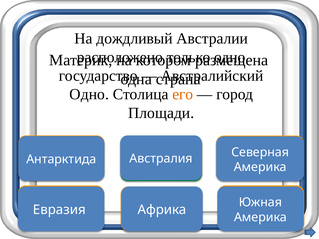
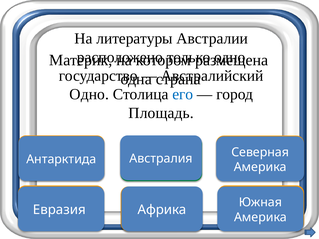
дождливый: дождливый -> литературы
его colour: orange -> blue
Площади: Площади -> Площадь
